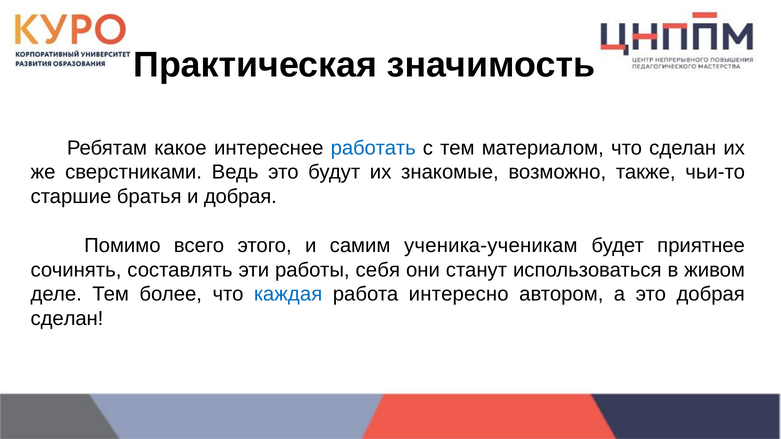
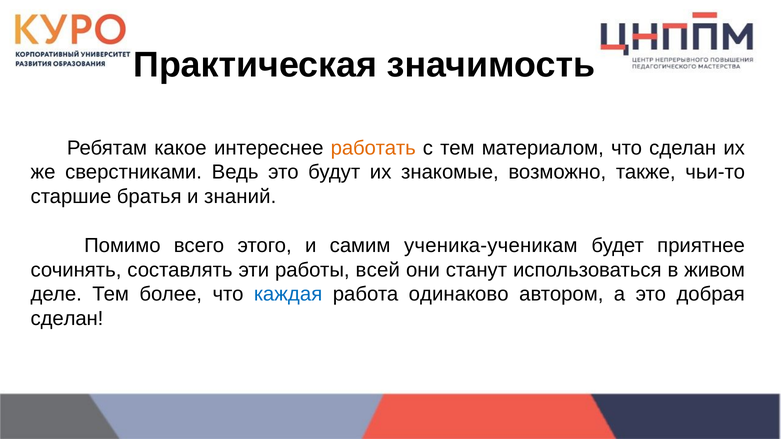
работать colour: blue -> orange
и добрая: добрая -> знаний
себя: себя -> всей
интересно: интересно -> одинаково
